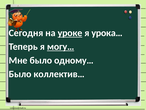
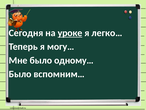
урока…: урока… -> легко…
могу… underline: present -> none
коллектив…: коллектив… -> вспомним…
